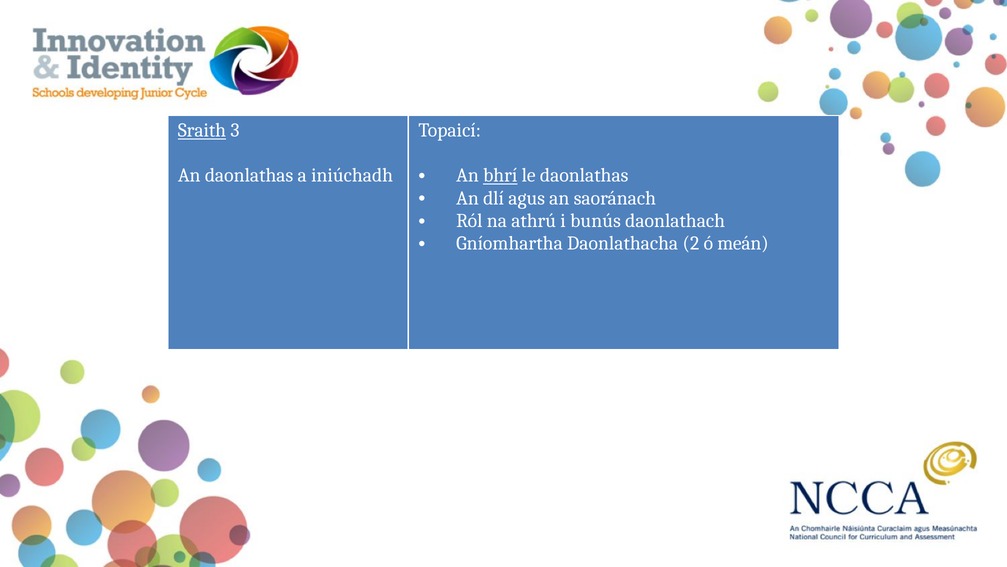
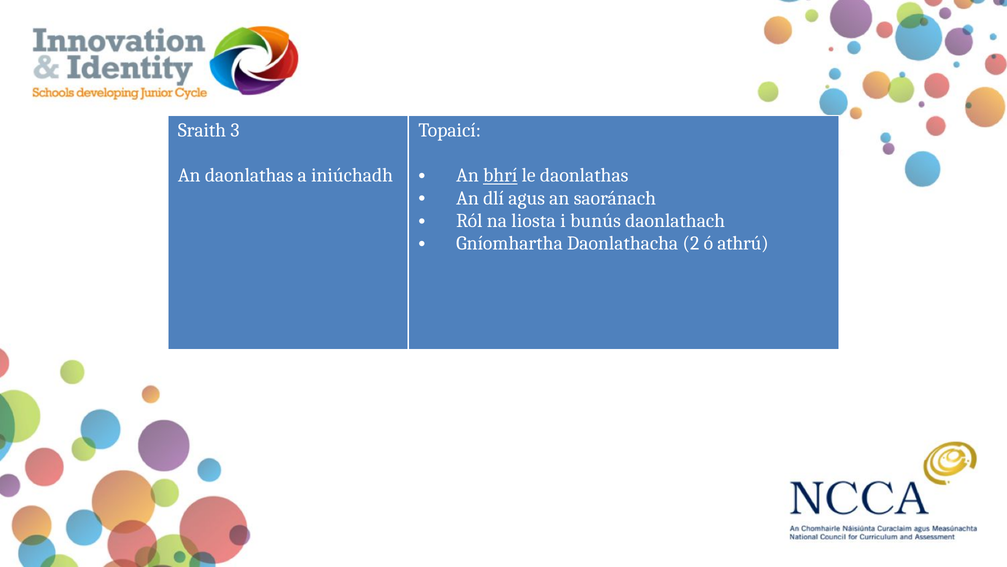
Sraith underline: present -> none
athrú: athrú -> liosta
meán: meán -> athrú
